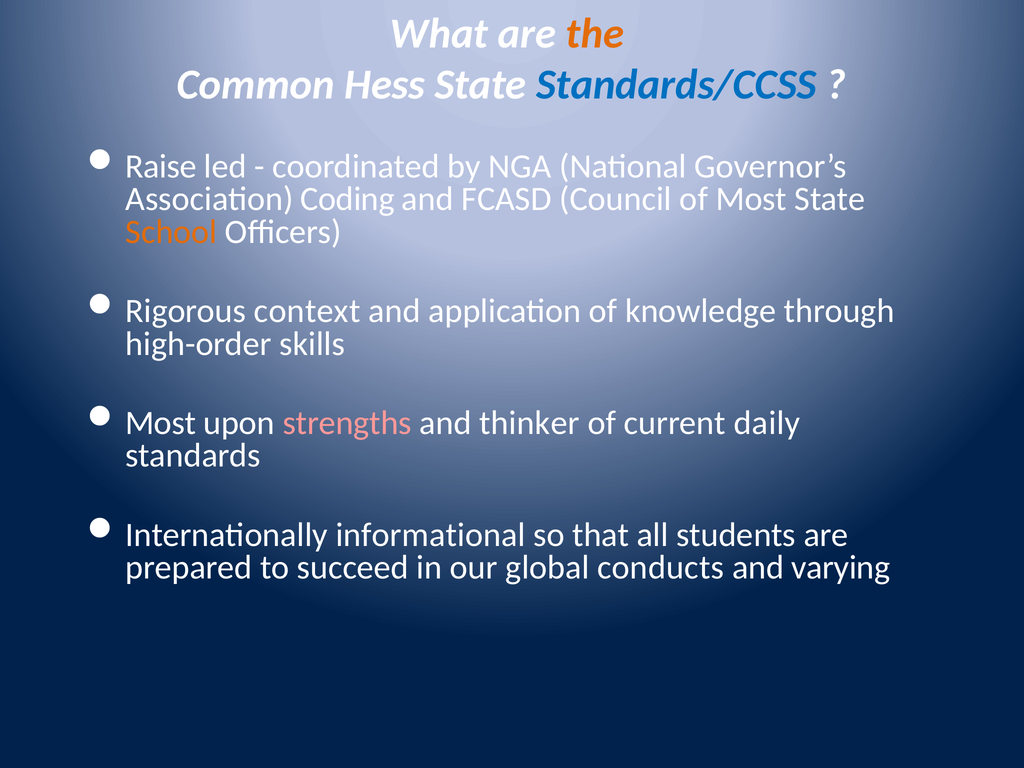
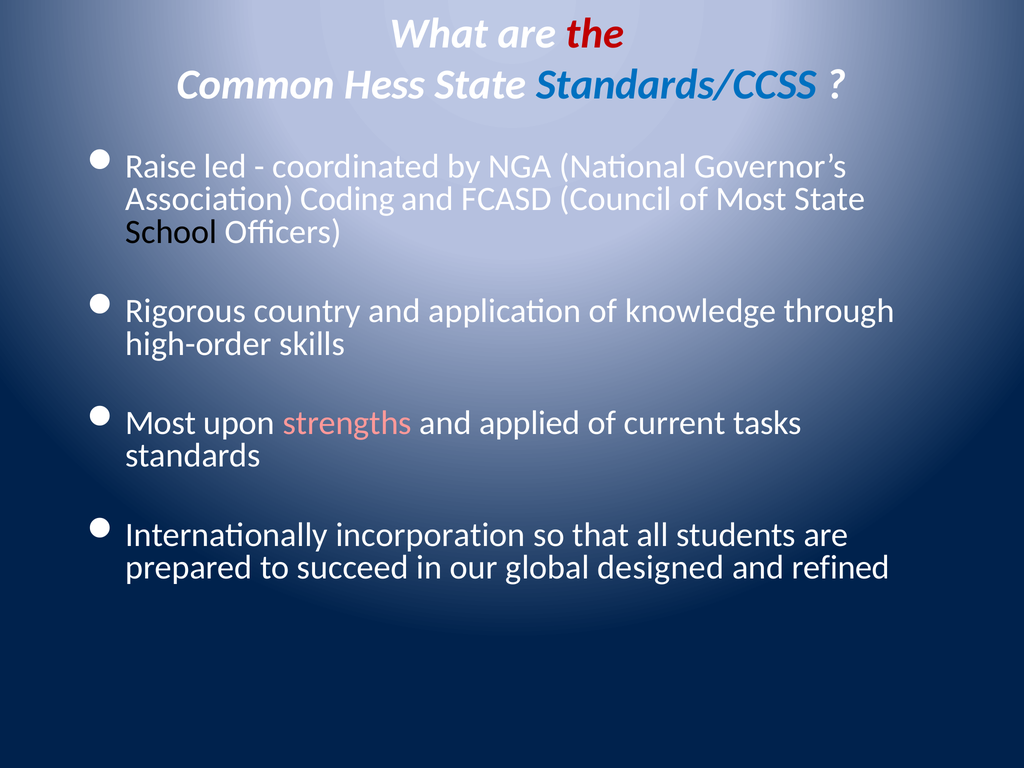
the colour: orange -> red
School colour: orange -> black
context: context -> country
thinker: thinker -> applied
daily: daily -> tasks
informational: informational -> incorporation
conducts: conducts -> designed
varying: varying -> refined
